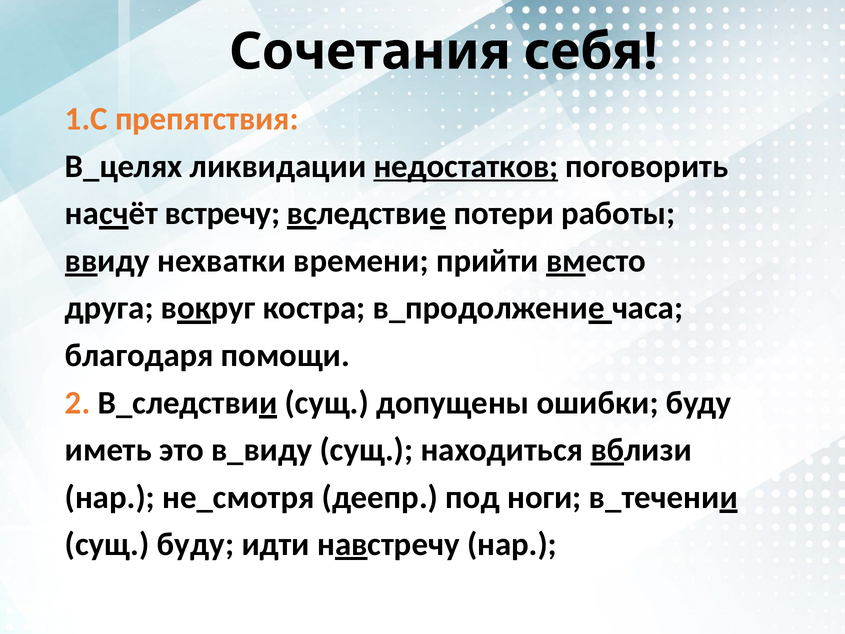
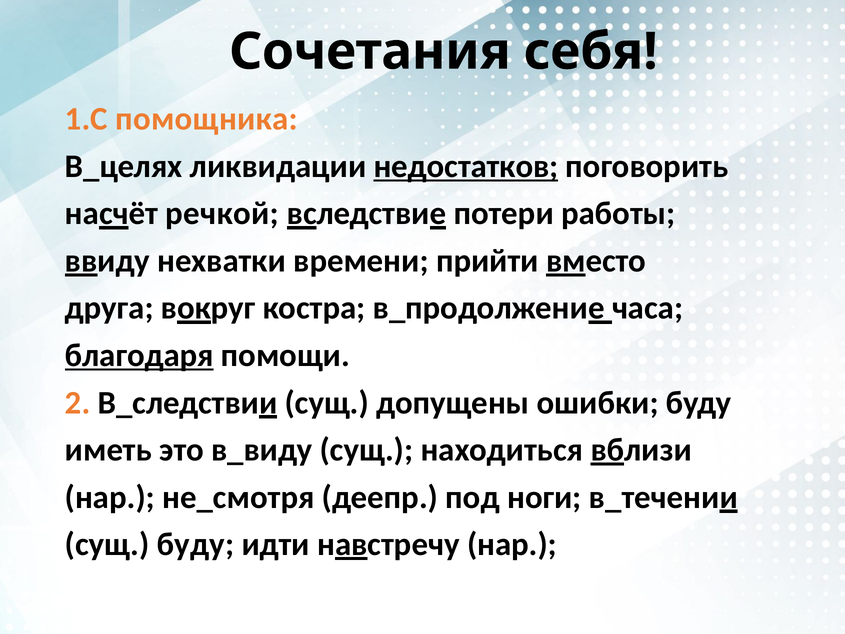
препятствия: препятствия -> помощника
встречу: встречу -> речкой
благодаря underline: none -> present
